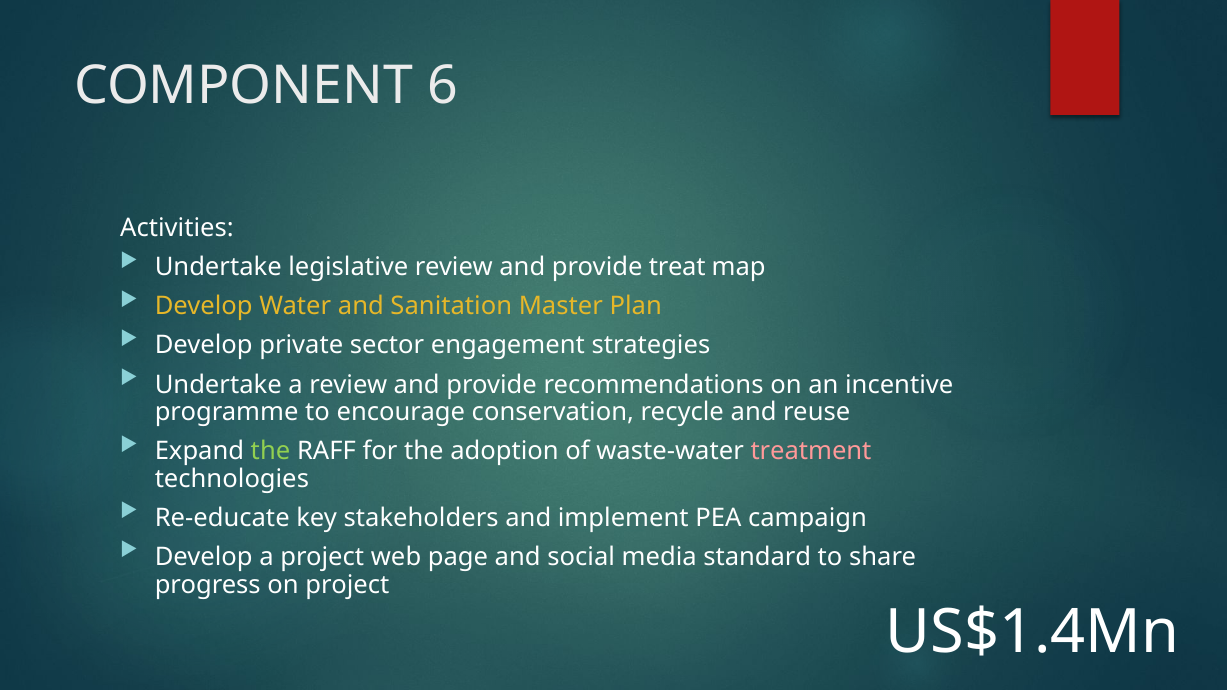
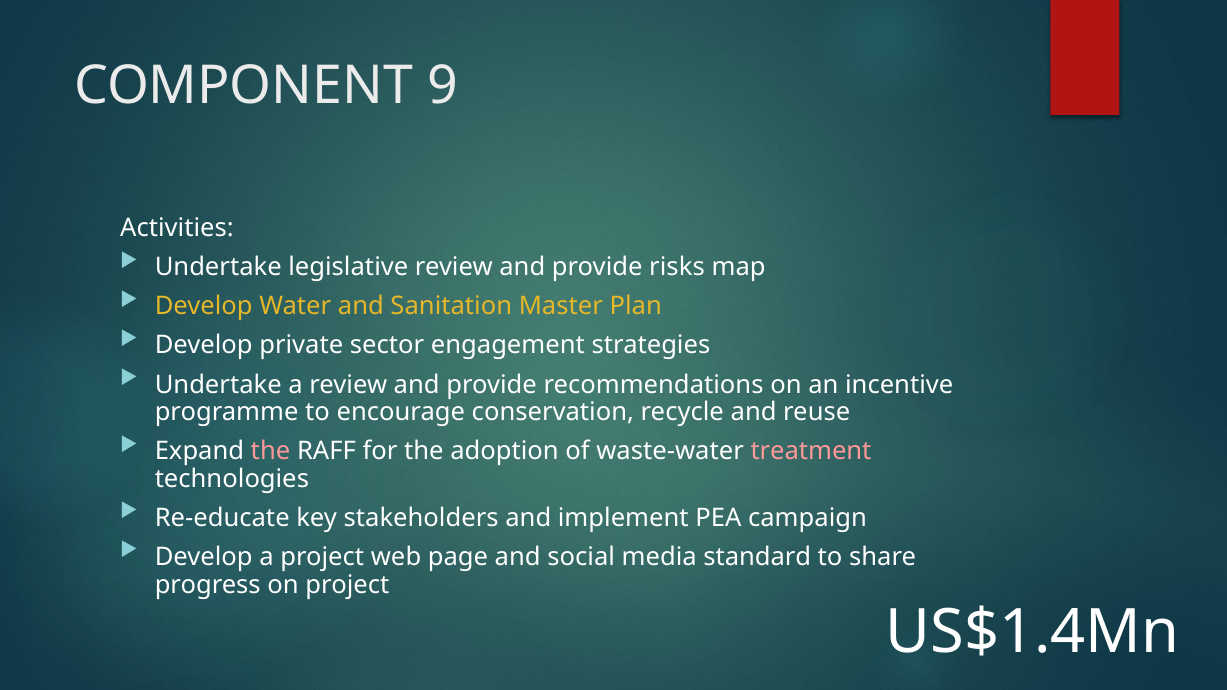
6: 6 -> 9
treat: treat -> risks
the at (271, 451) colour: light green -> pink
